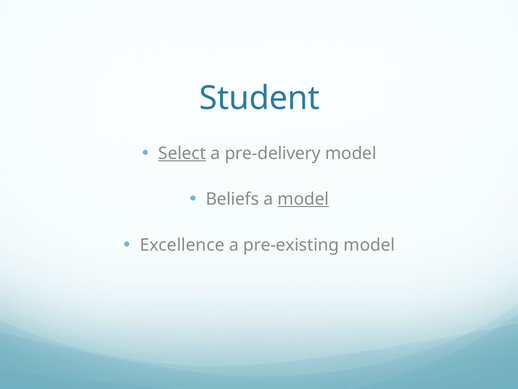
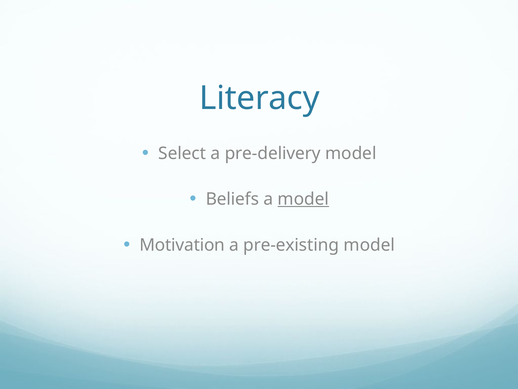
Student: Student -> Literacy
Select underline: present -> none
Excellence: Excellence -> Motivation
